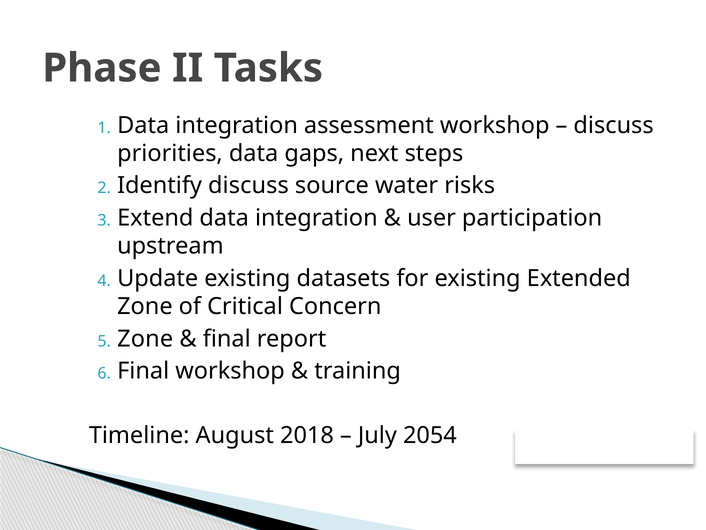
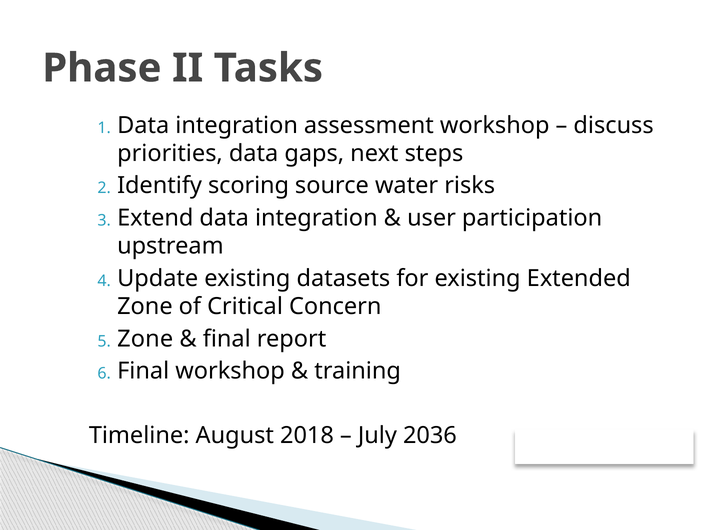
Identify discuss: discuss -> scoring
2054: 2054 -> 2036
